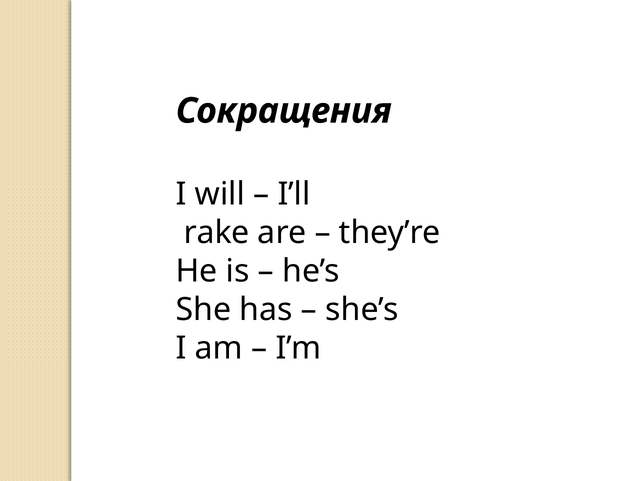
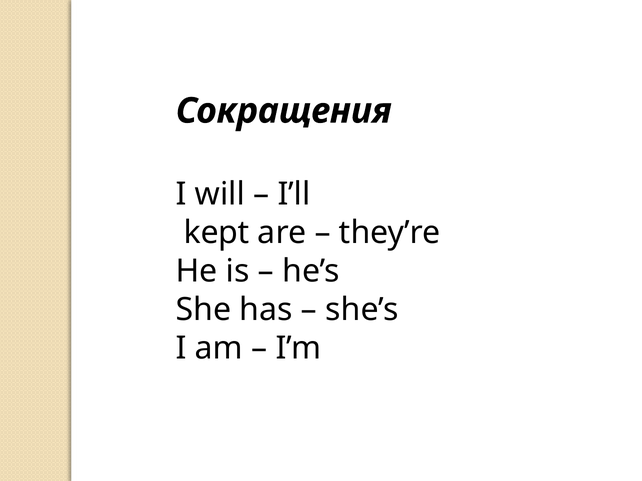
rake: rake -> kept
